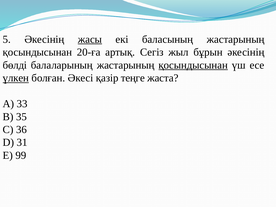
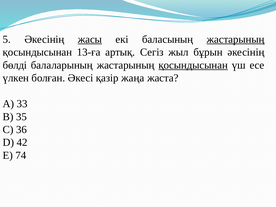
жастарының at (236, 39) underline: none -> present
20-ға: 20-ға -> 13-ға
үлкен underline: present -> none
теңге: теңге -> жаңа
31: 31 -> 42
99: 99 -> 74
